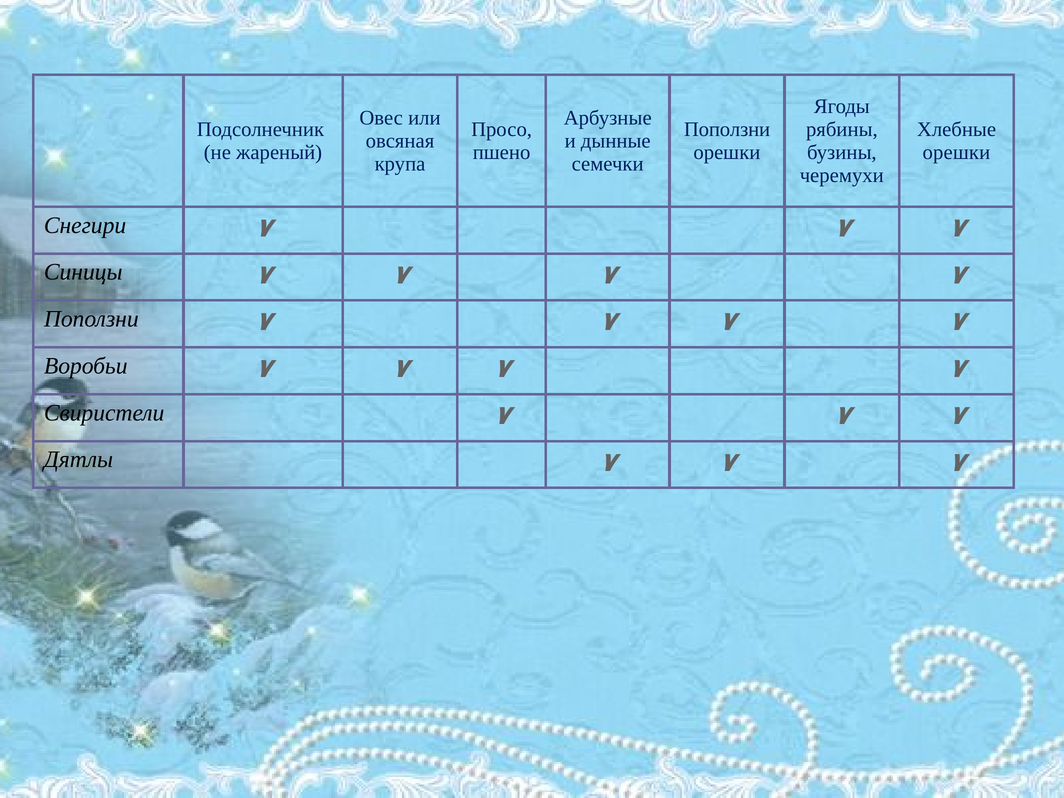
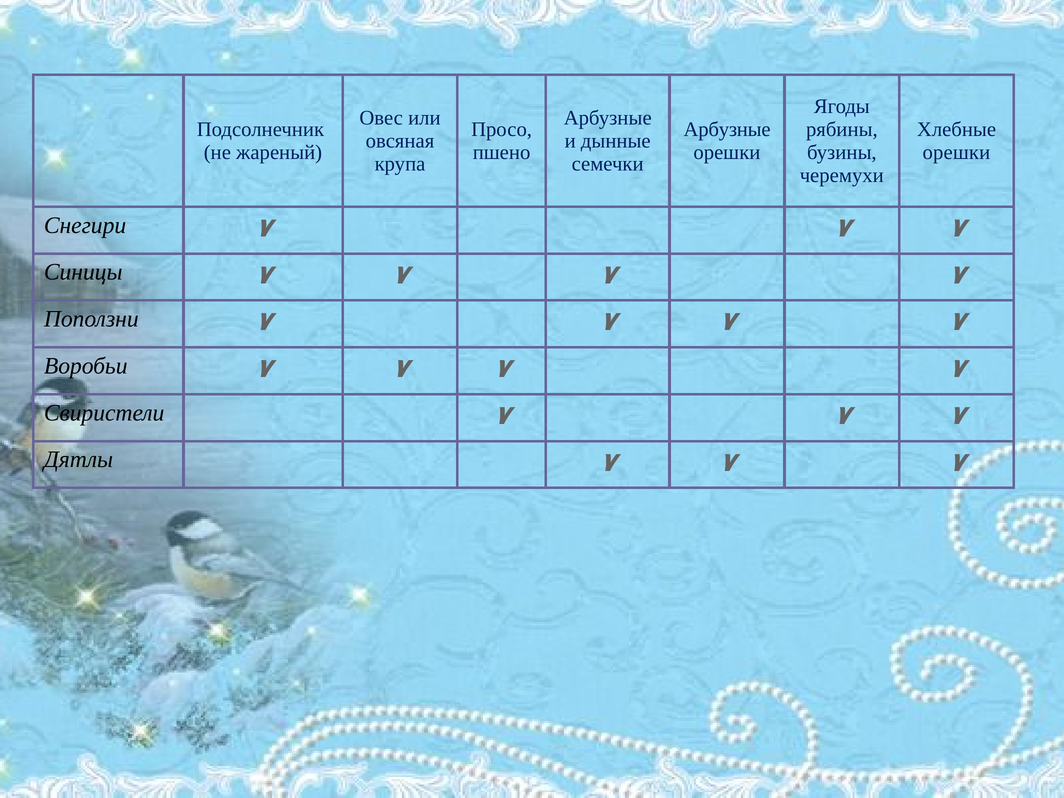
Поползни at (727, 129): Поползни -> Арбузные
